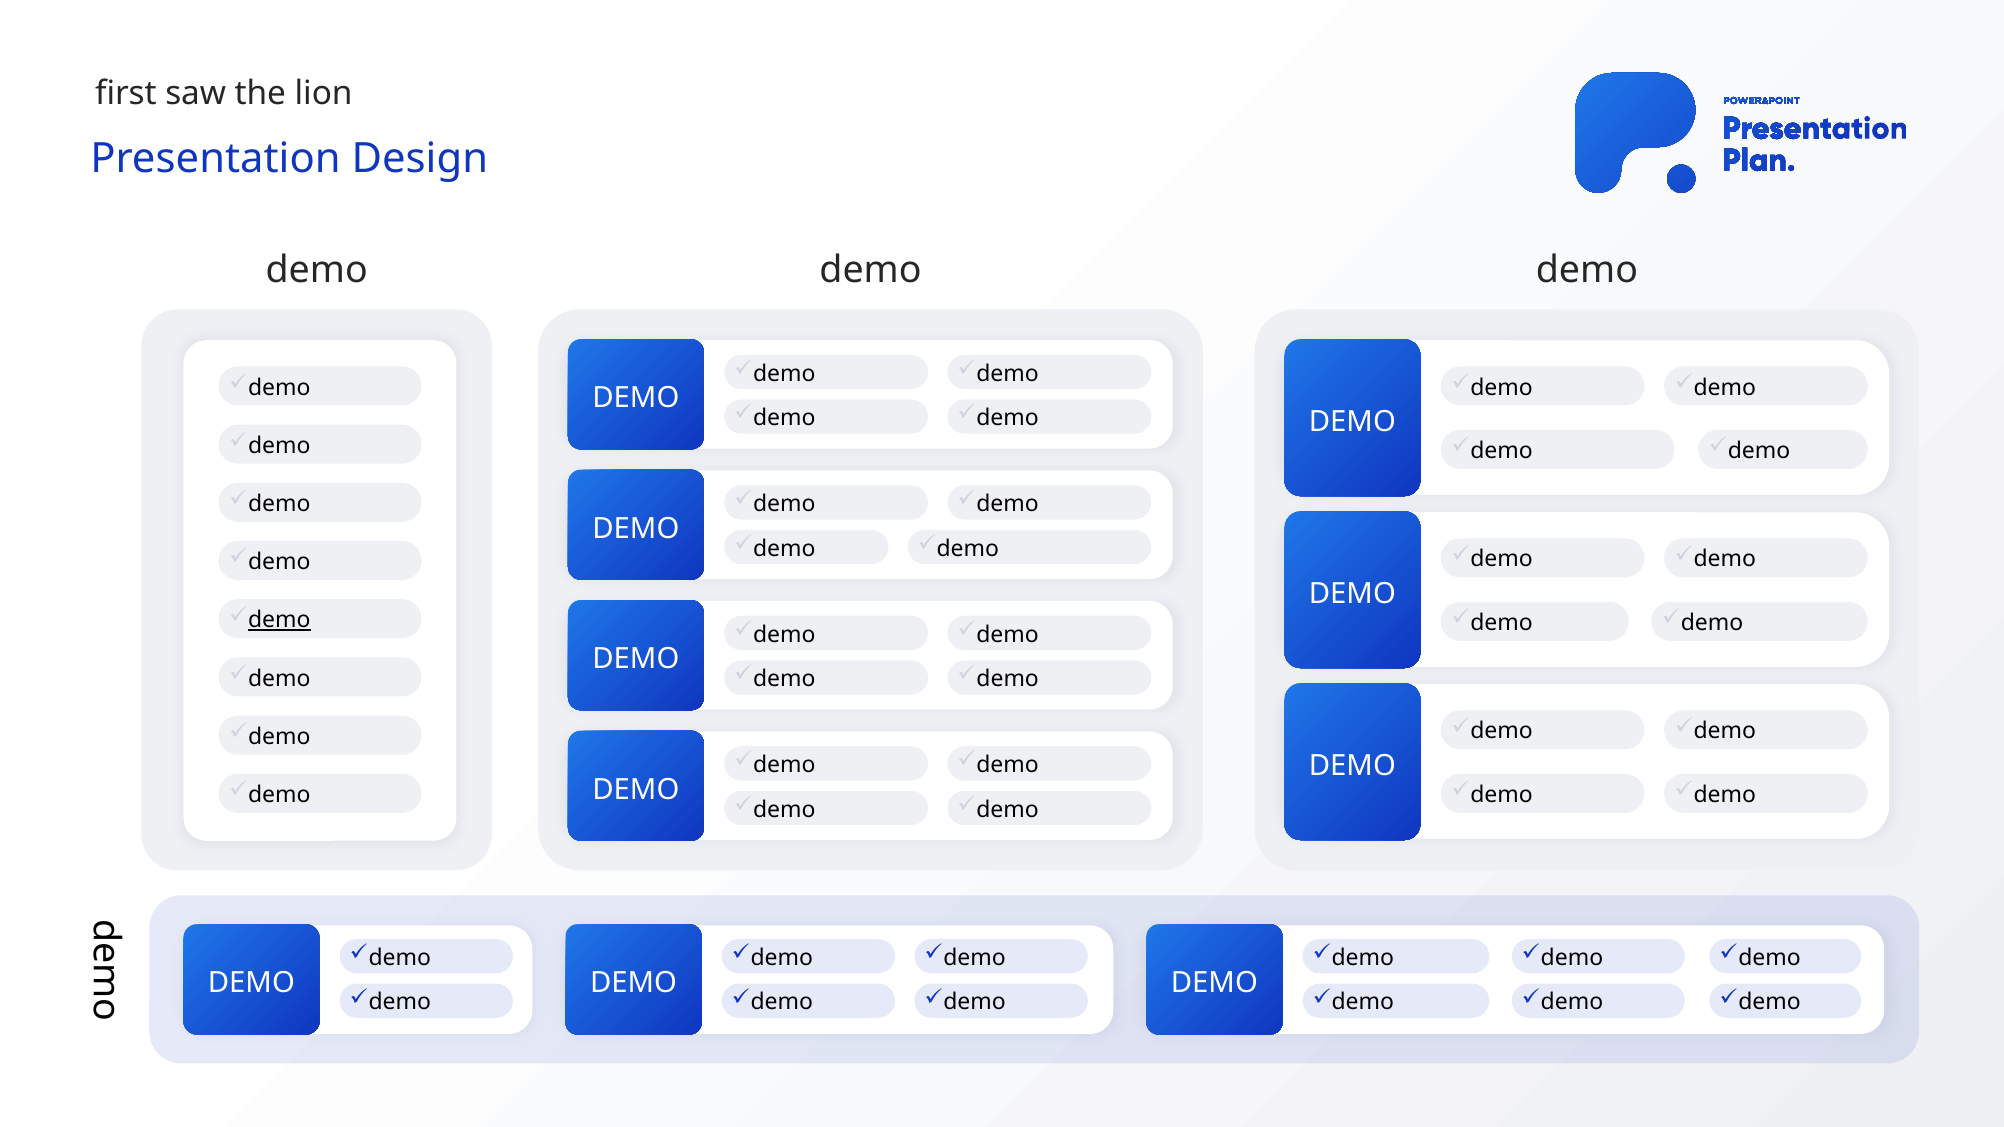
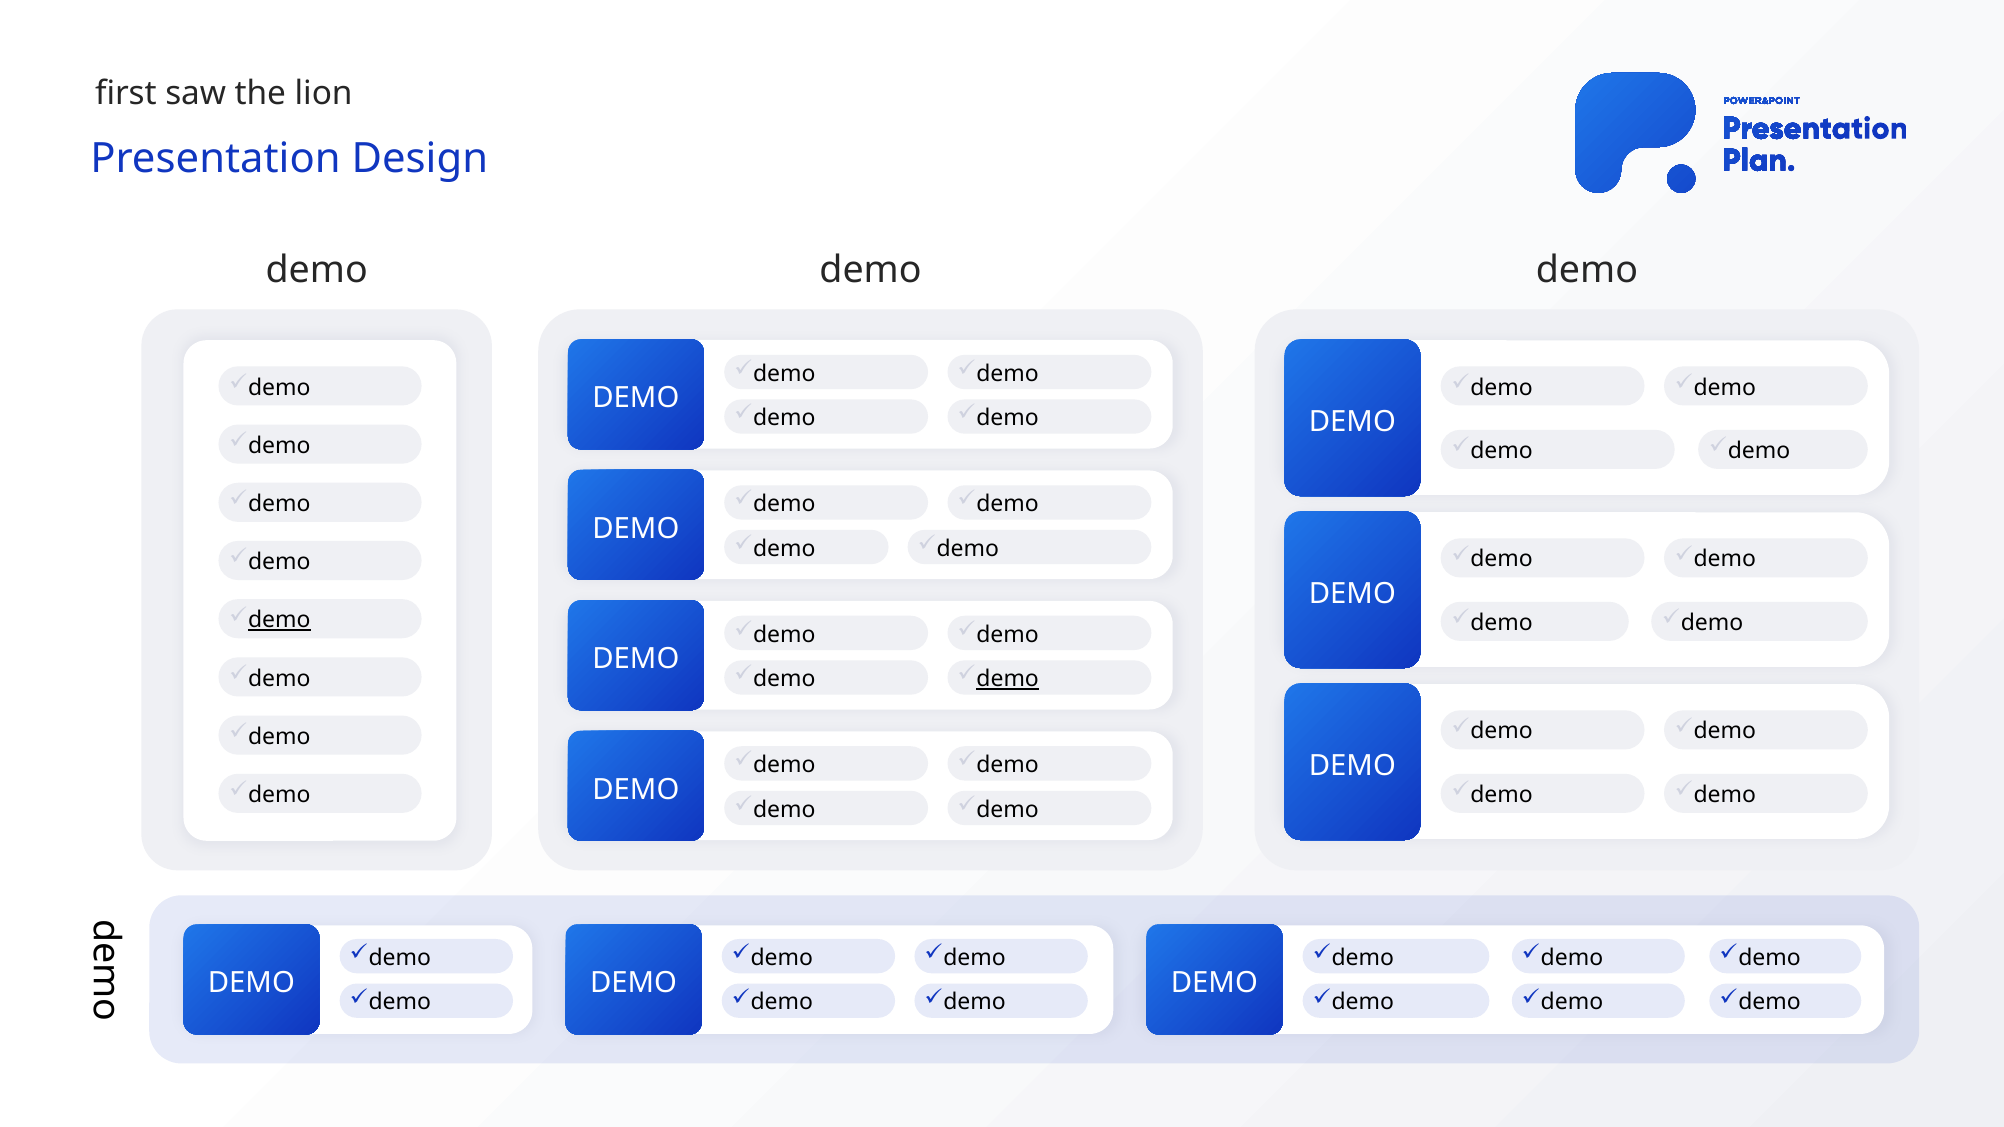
demo at (1008, 679) underline: none -> present
